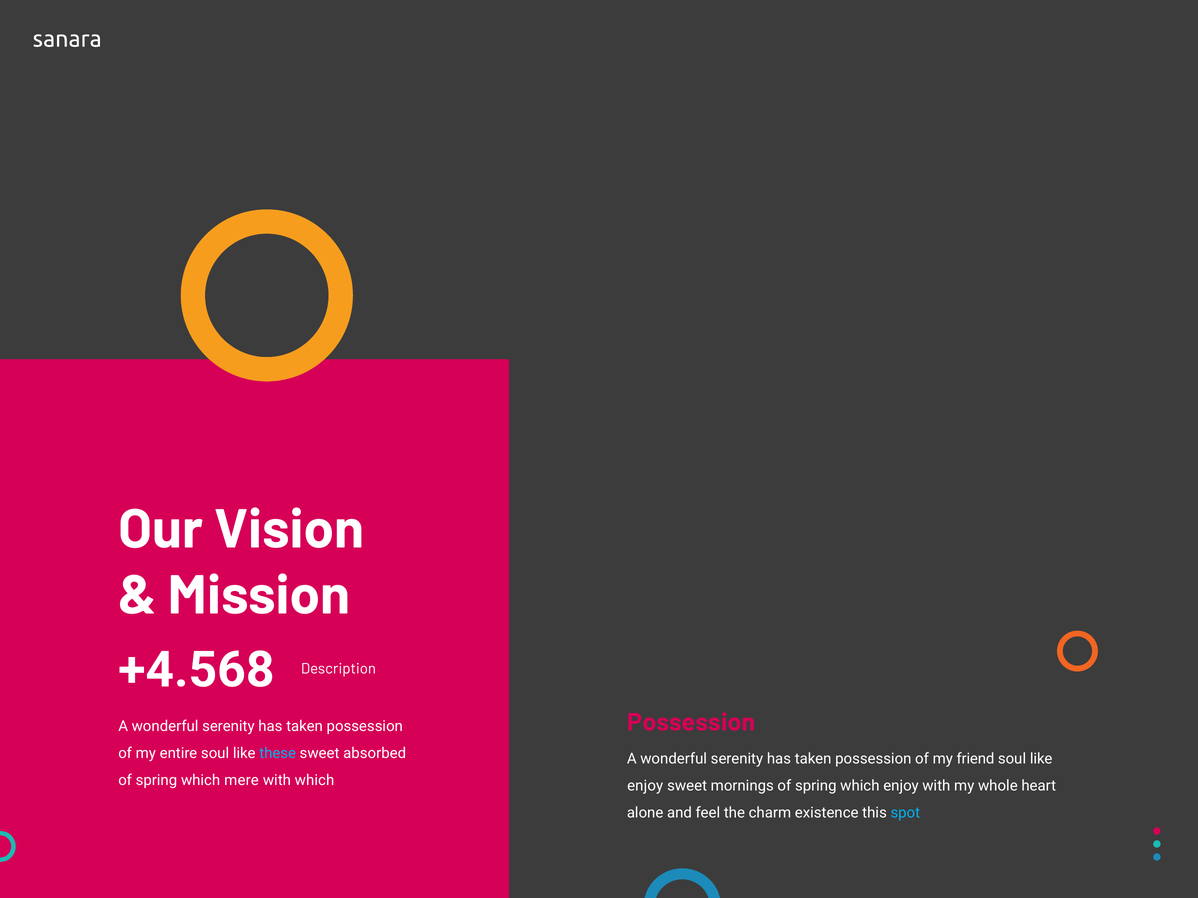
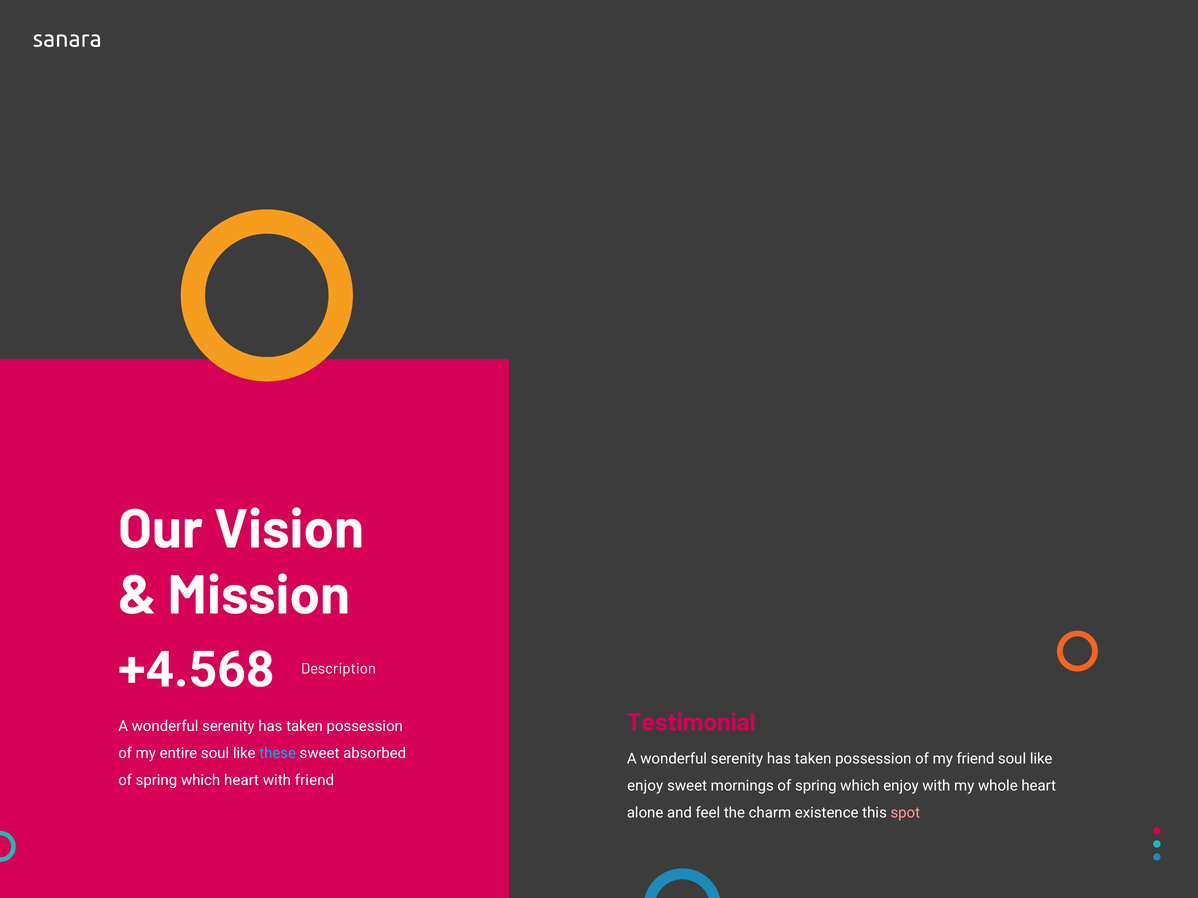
Possession at (691, 723): Possession -> Testimonial
which mere: mere -> heart
with which: which -> friend
spot colour: light blue -> pink
